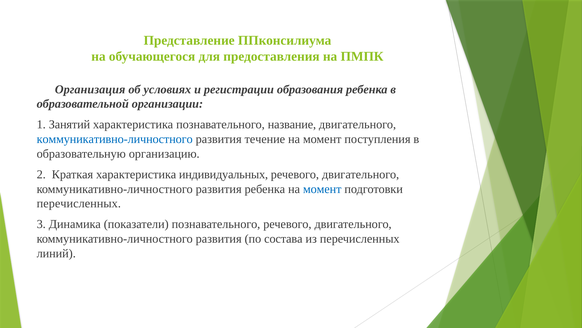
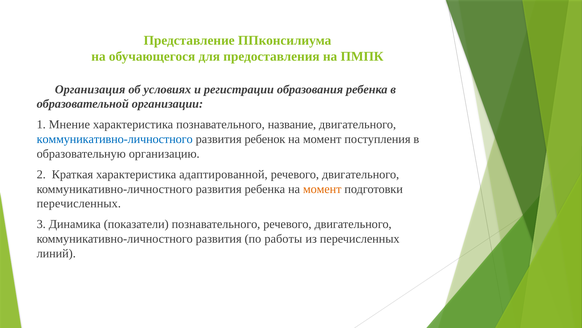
Занятий: Занятий -> Мнение
течение: течение -> ребенок
индивидуальных: индивидуальных -> адаптированной
момент at (322, 189) colour: blue -> orange
состава: состава -> работы
